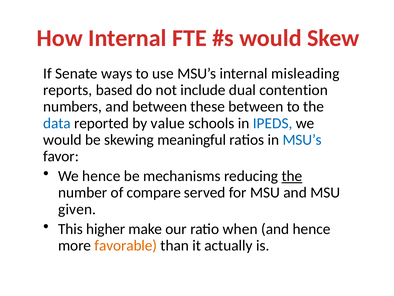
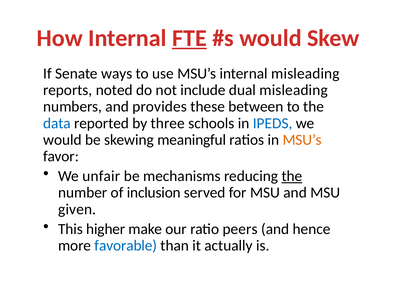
FTE underline: none -> present
based: based -> noted
dual contention: contention -> misleading
and between: between -> provides
value: value -> three
MSU’s at (302, 140) colour: blue -> orange
We hence: hence -> unfair
compare: compare -> inclusion
when: when -> peers
favorable colour: orange -> blue
